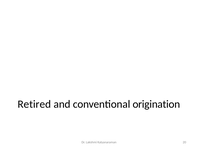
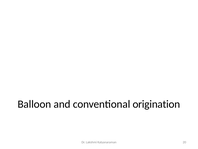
Retired: Retired -> Balloon
